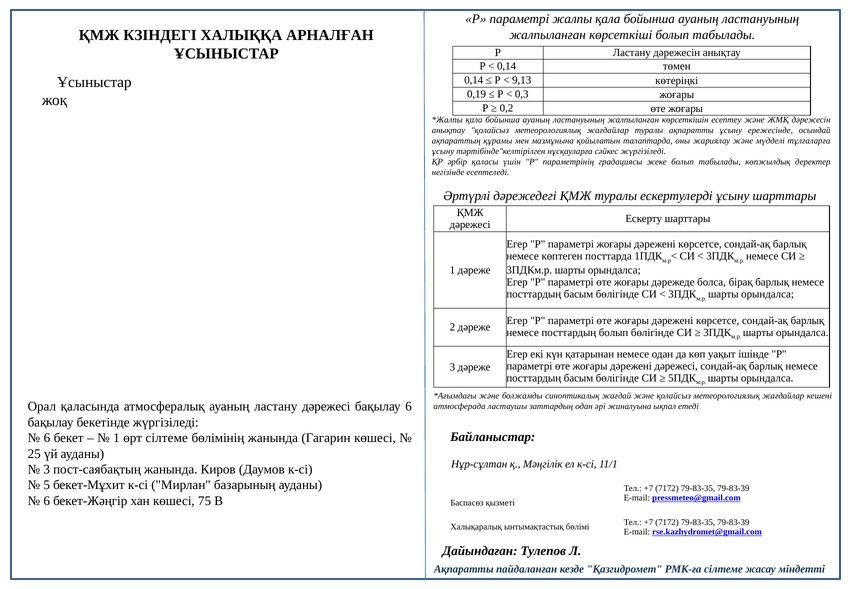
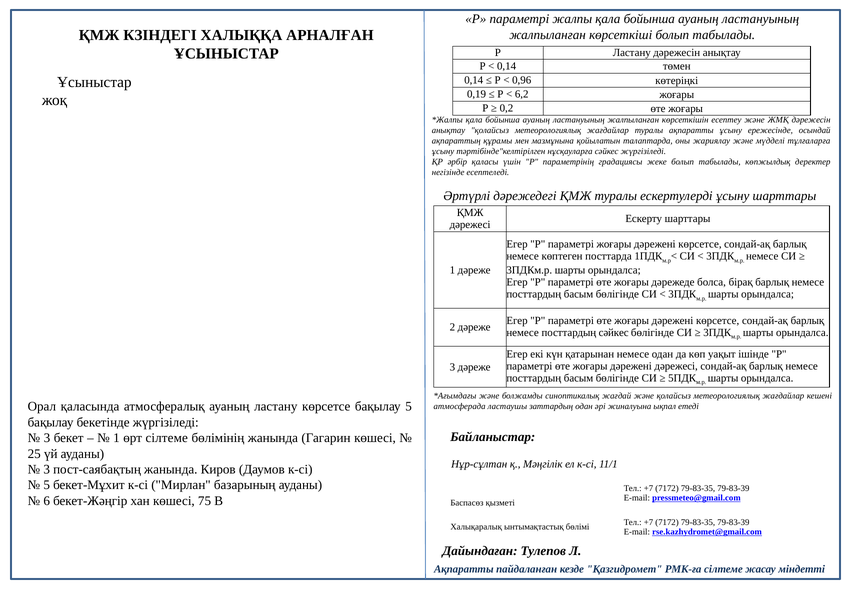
9,13: 9,13 -> 0,96
0,3: 0,3 -> 6,2
посттардың болып: болып -> сәйкес
ластану дәрежесі: дәрежесі -> көрсетсе
бақылау 6: 6 -> 5
6 at (47, 438): 6 -> 3
